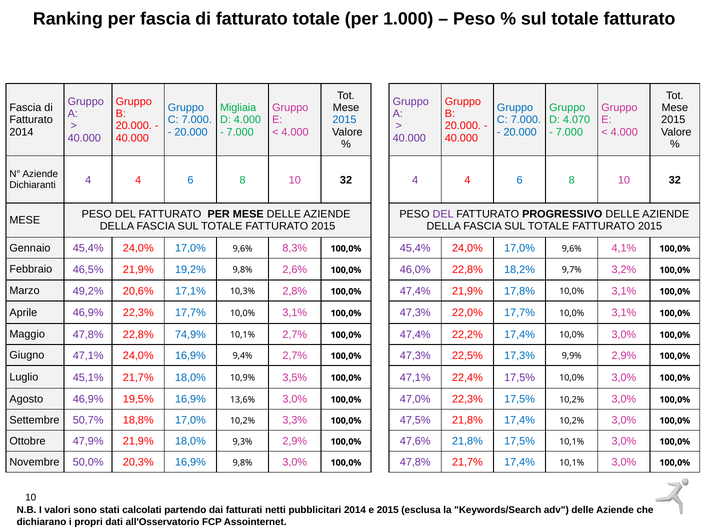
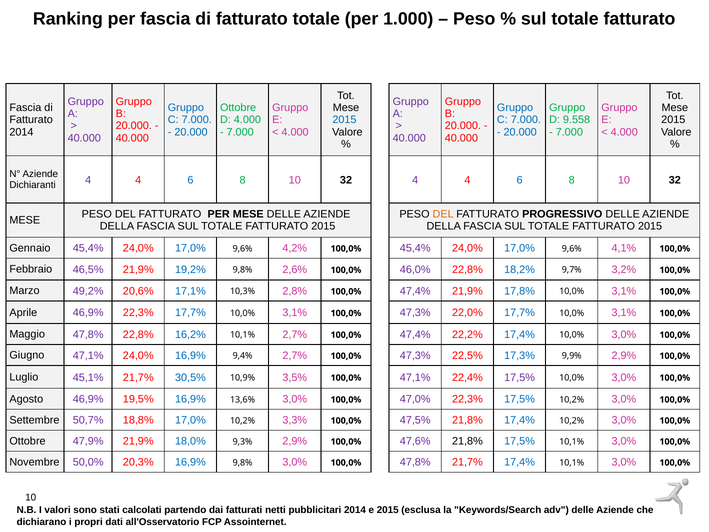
Migliaia at (238, 108): Migliaia -> Ottobre
4.070: 4.070 -> 9.558
DEL at (443, 214) colour: purple -> orange
8,3%: 8,3% -> 4,2%
74,9%: 74,9% -> 16,2%
21,7% 18,0%: 18,0% -> 30,5%
21,8% at (467, 441) colour: blue -> black
